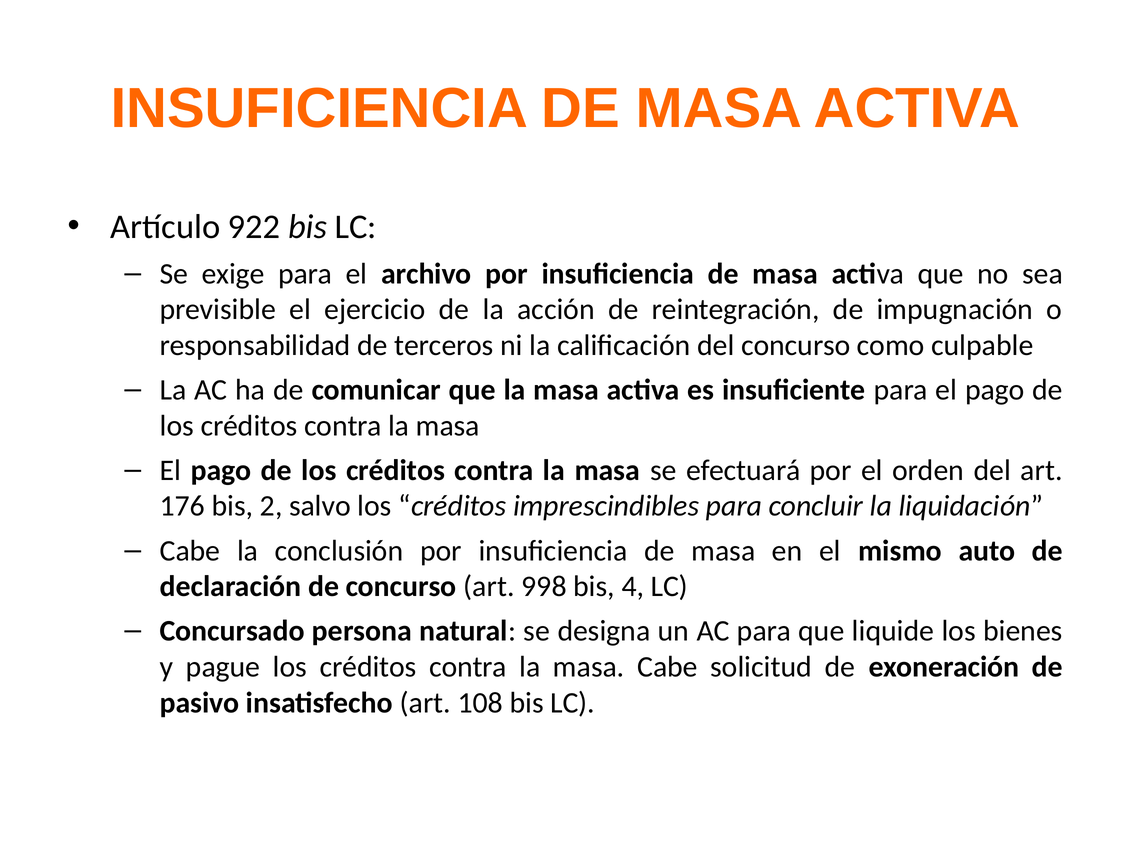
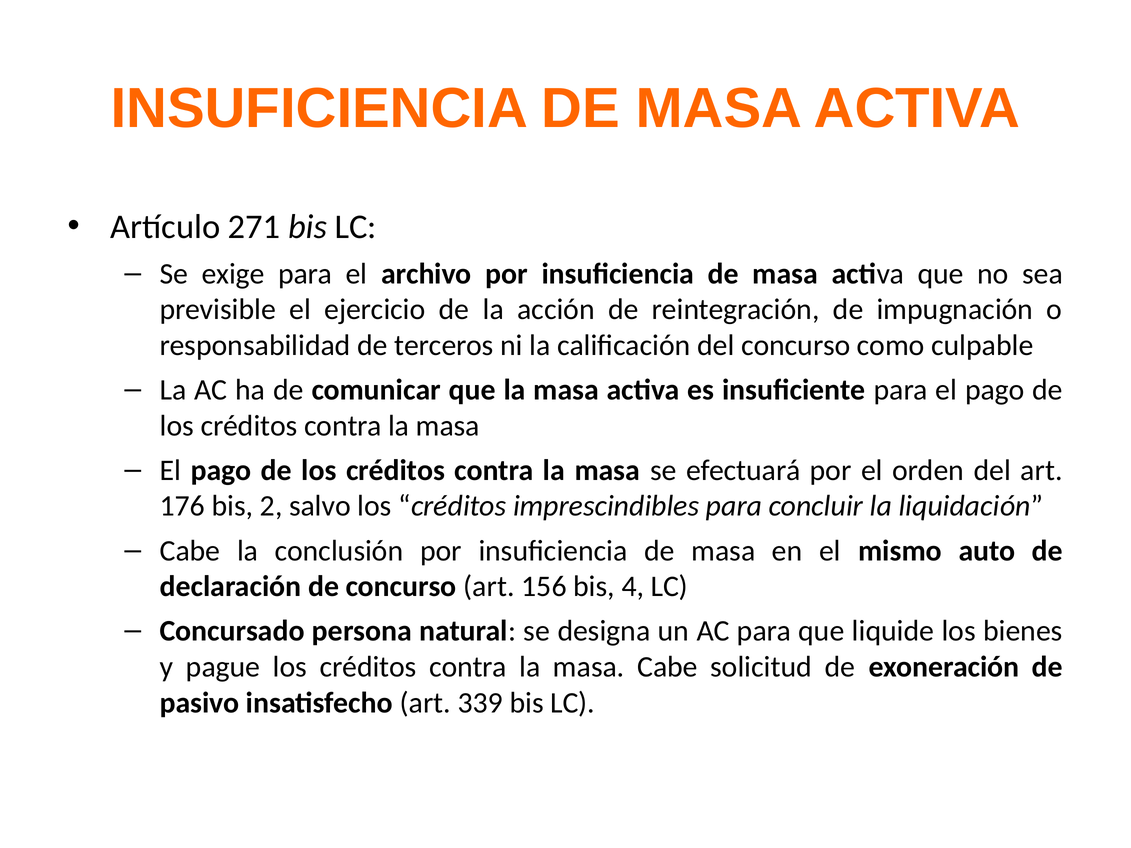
922: 922 -> 271
998: 998 -> 156
108: 108 -> 339
